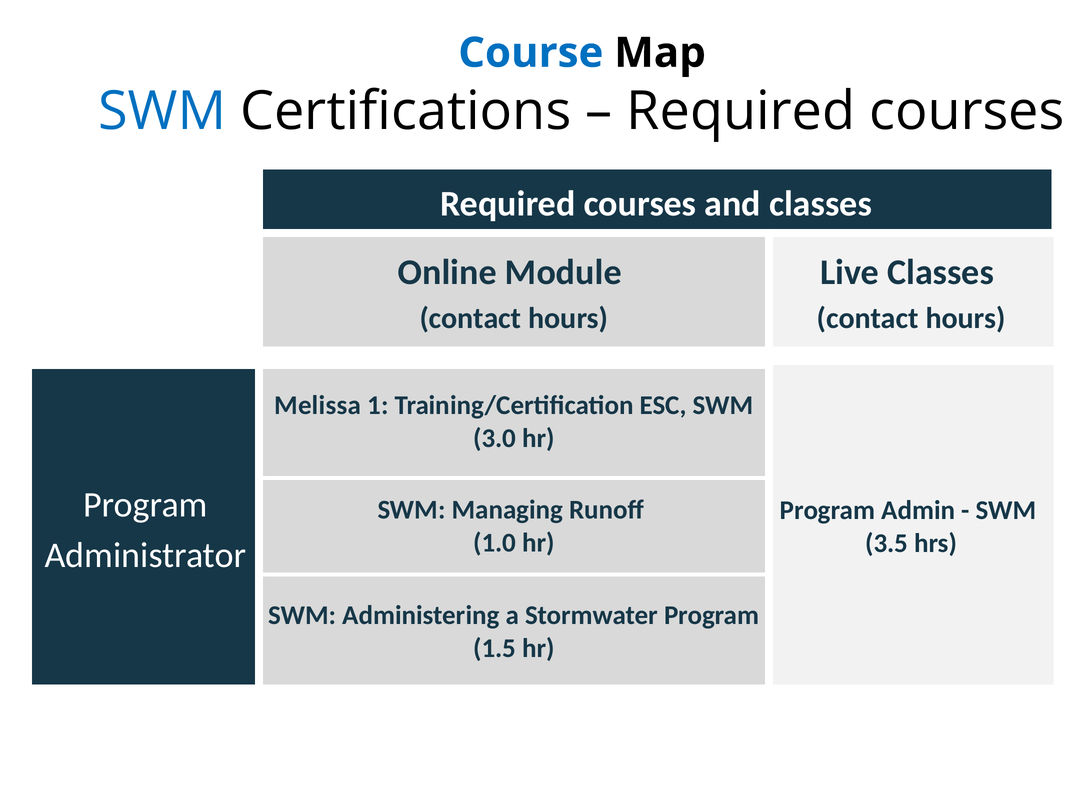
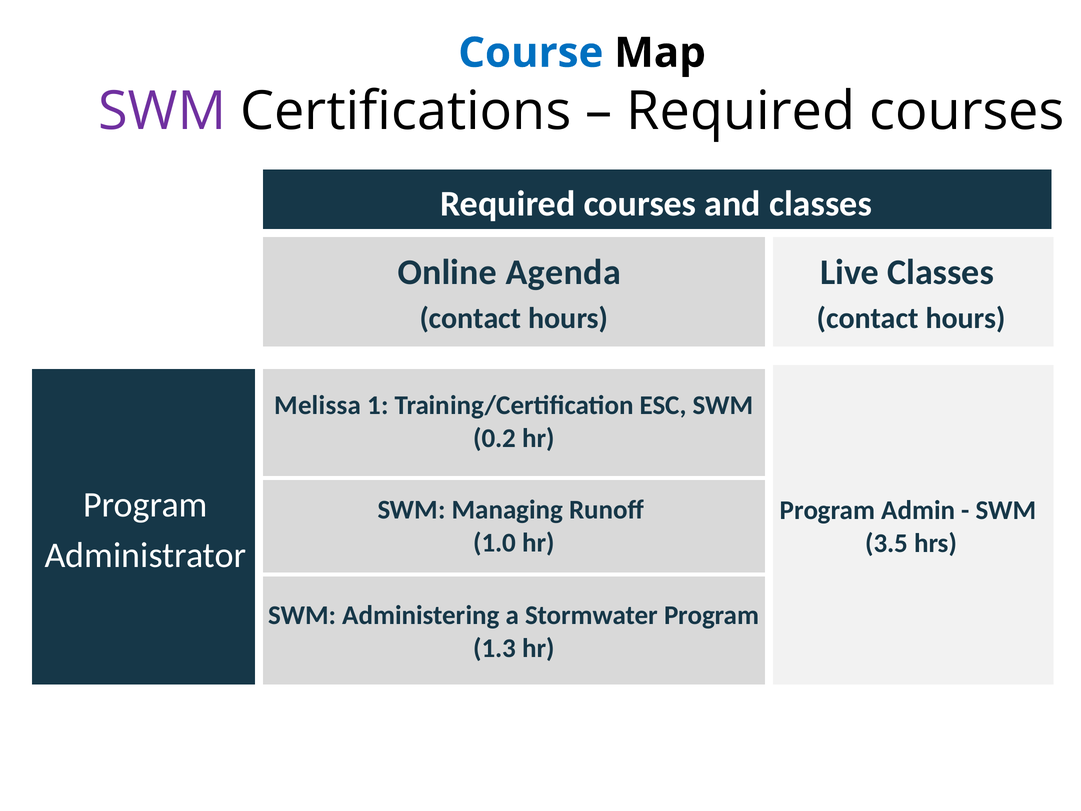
SWM at (162, 111) colour: blue -> purple
Module: Module -> Agenda
3.0: 3.0 -> 0.2
1.5: 1.5 -> 1.3
